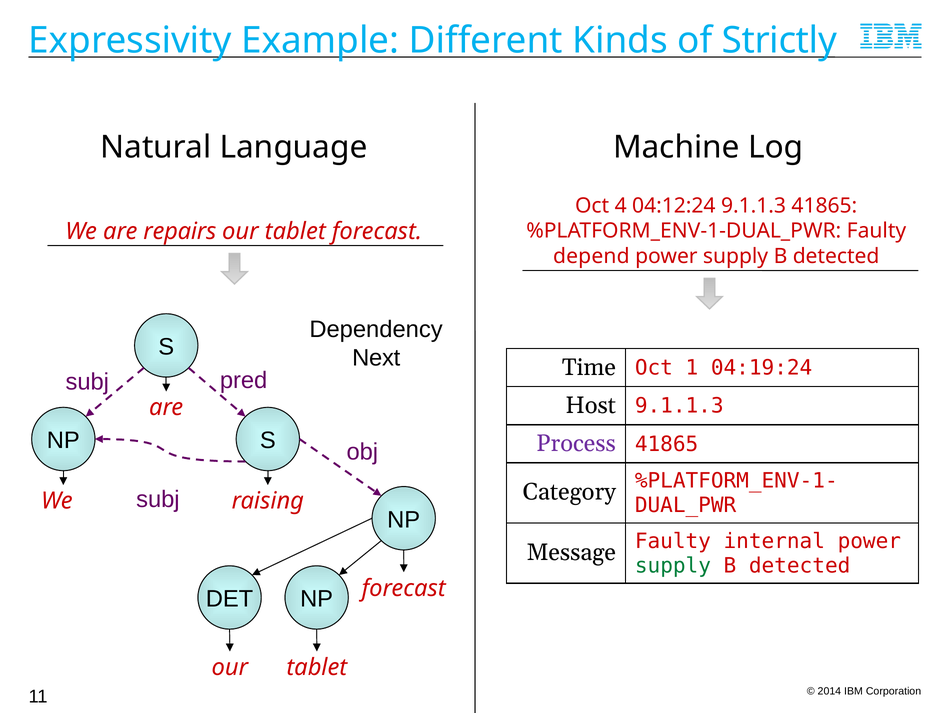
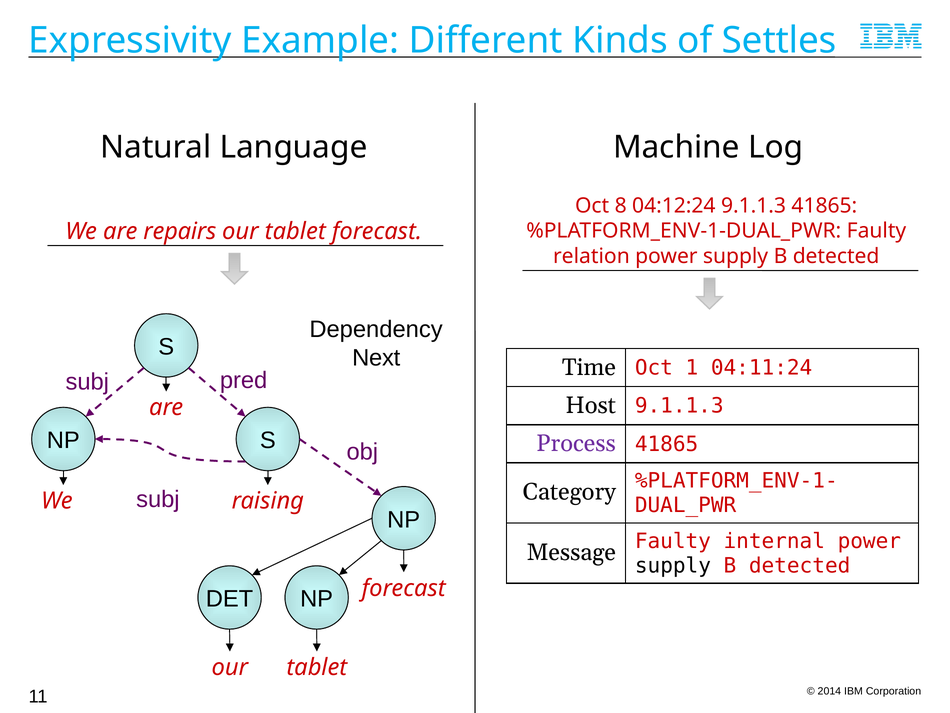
Strictly: Strictly -> Settles
4: 4 -> 8
depend: depend -> relation
04:19:24: 04:19:24 -> 04:11:24
supply at (673, 565) colour: green -> black
